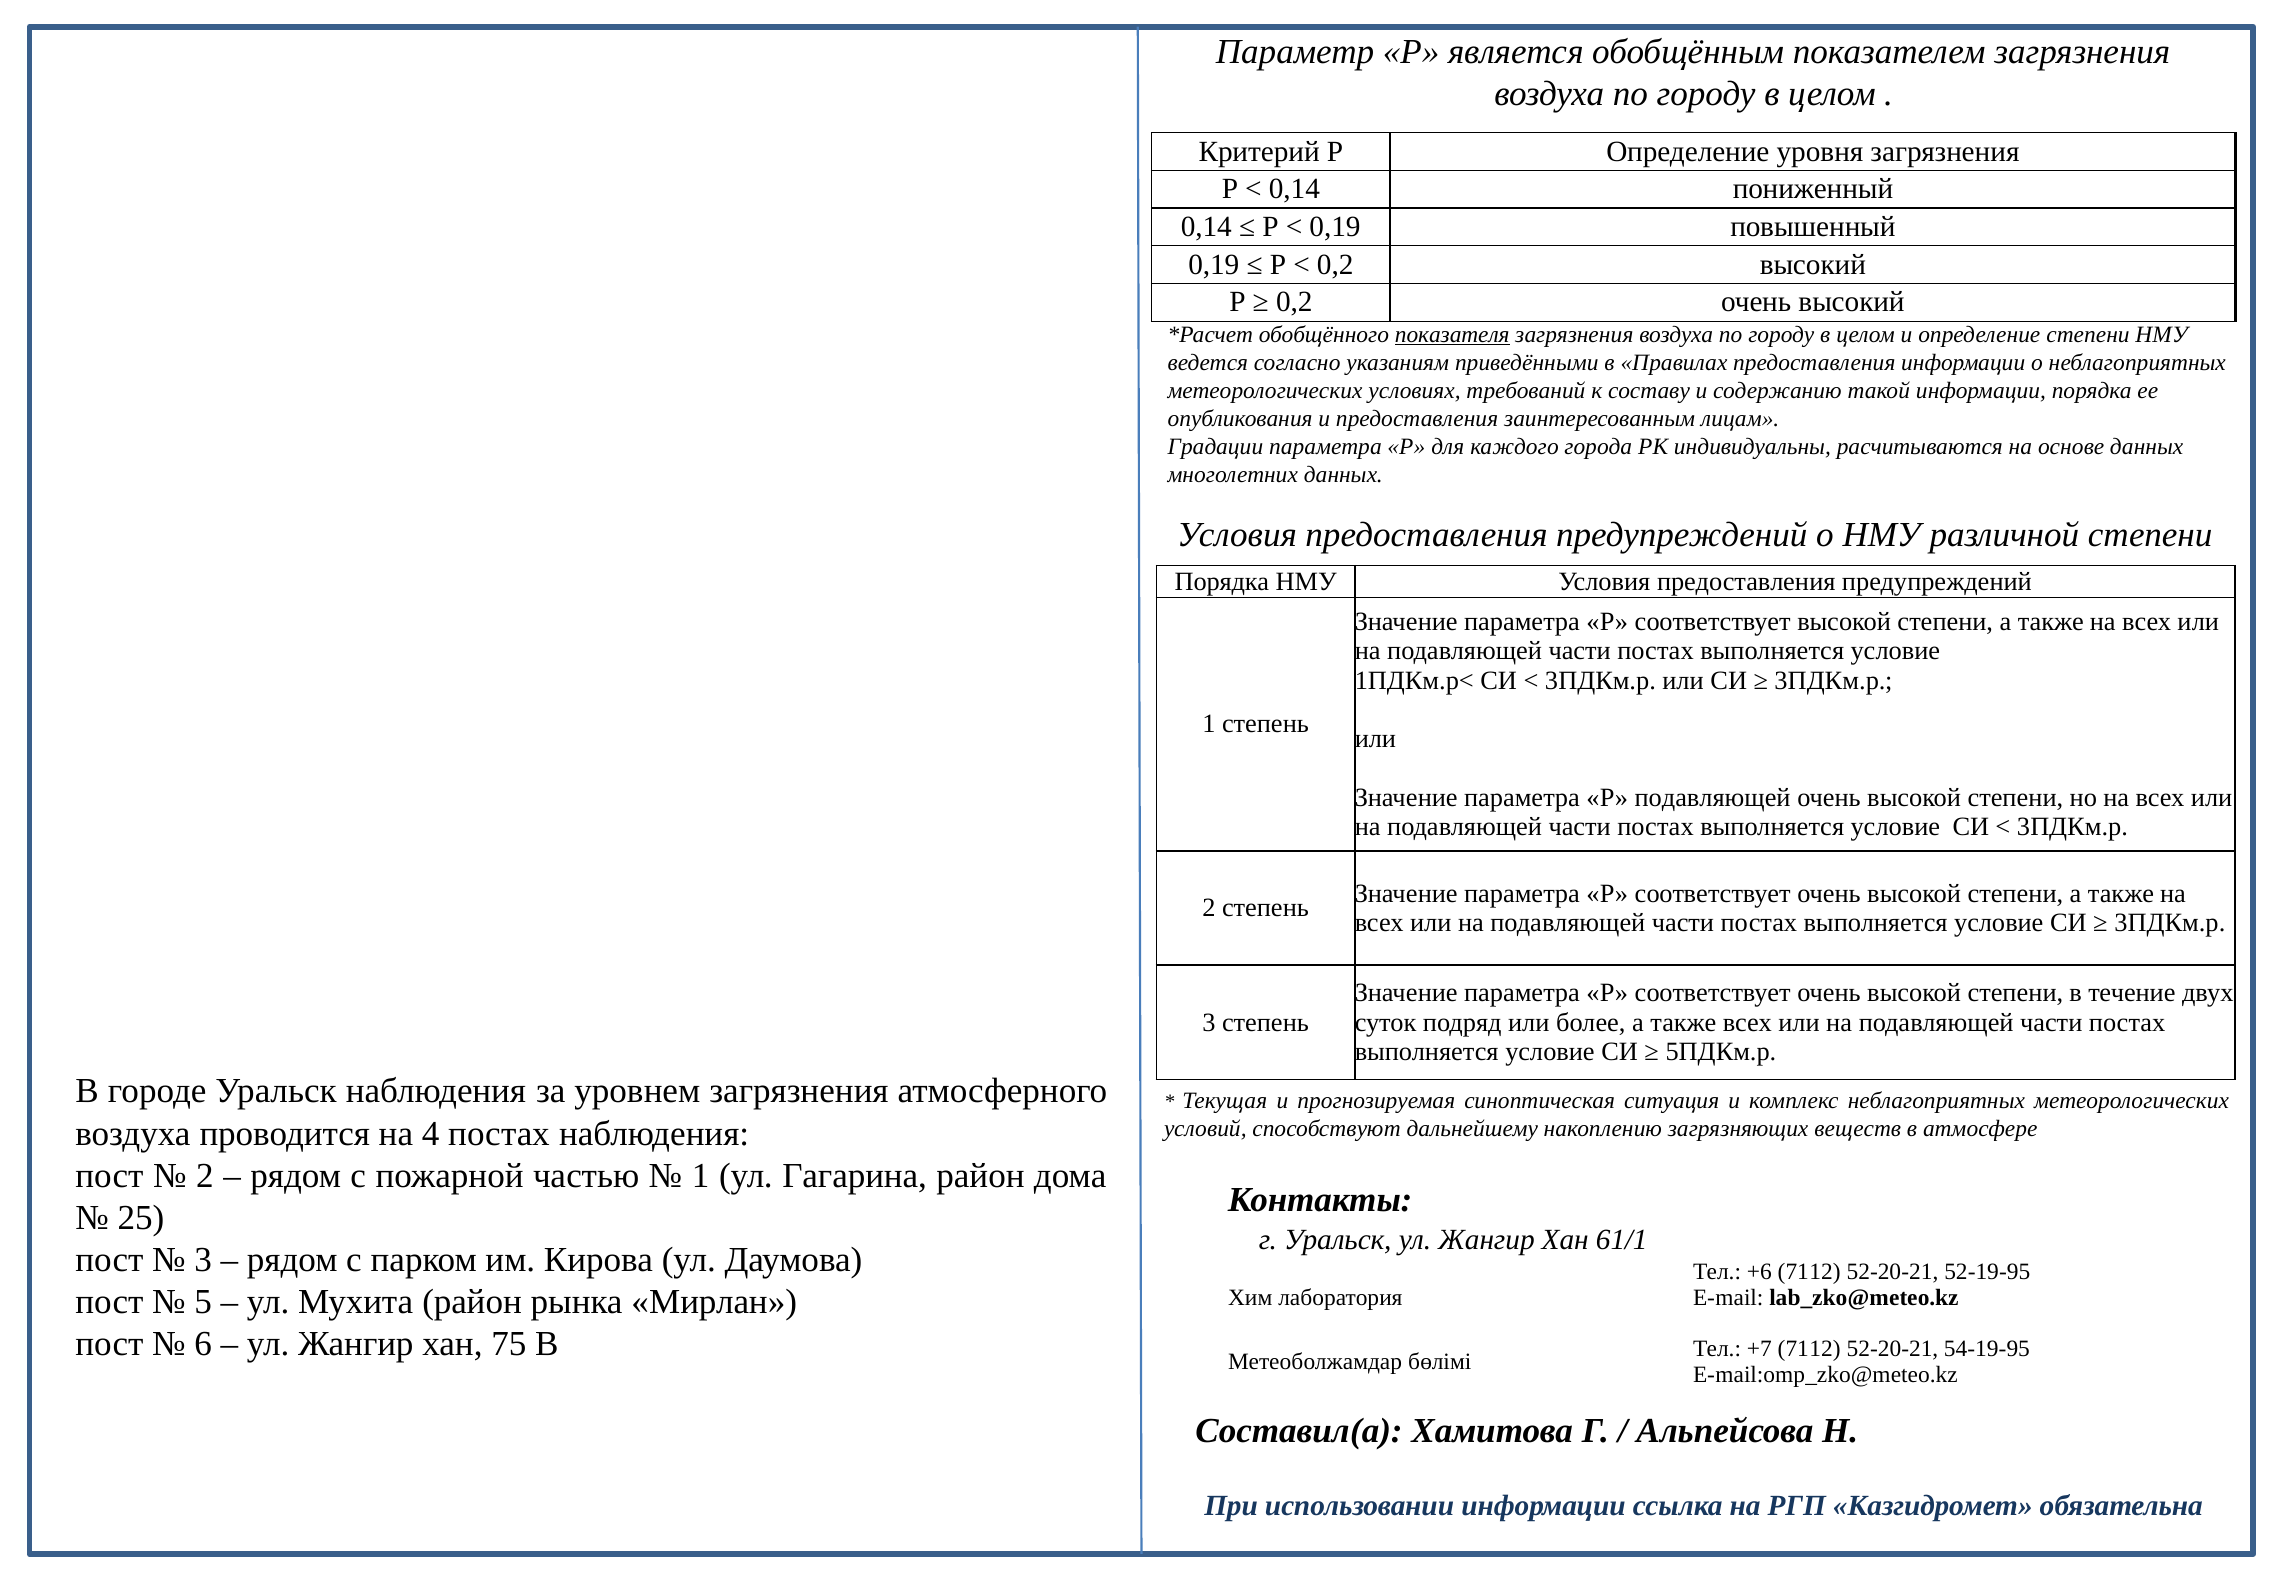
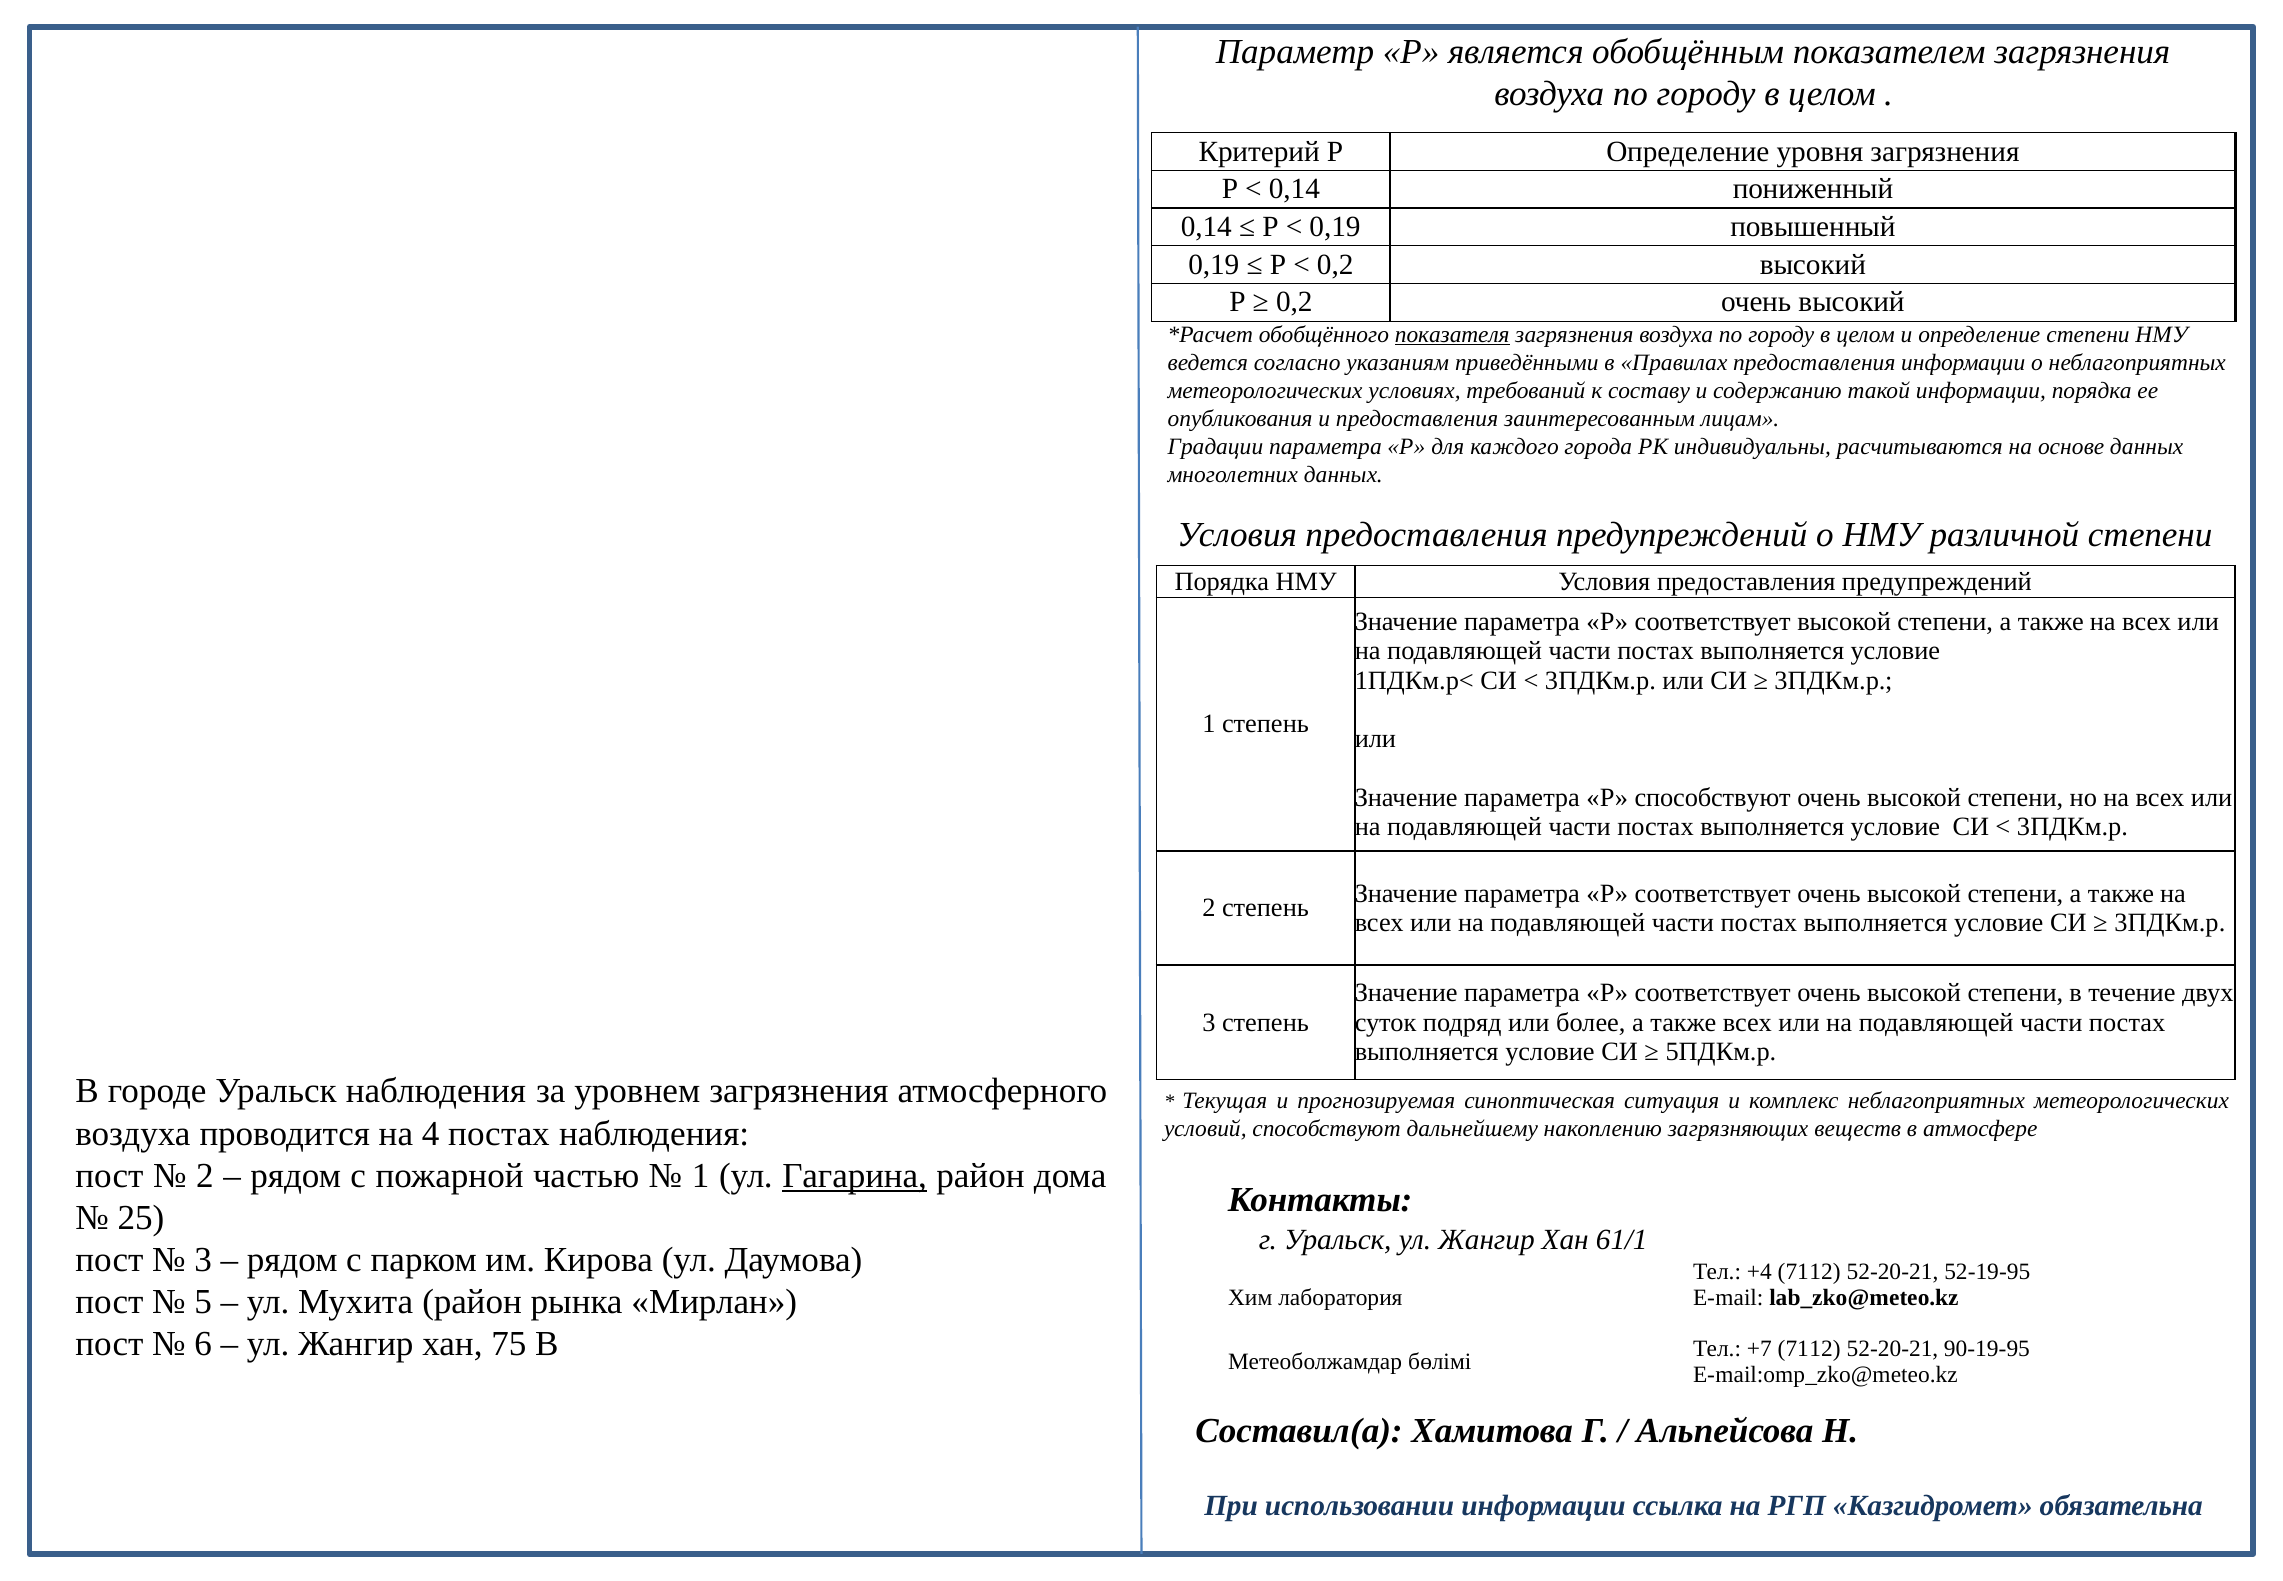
Р подавляющей: подавляющей -> способствуют
Гагарина underline: none -> present
+6: +6 -> +4
54-19-95: 54-19-95 -> 90-19-95
